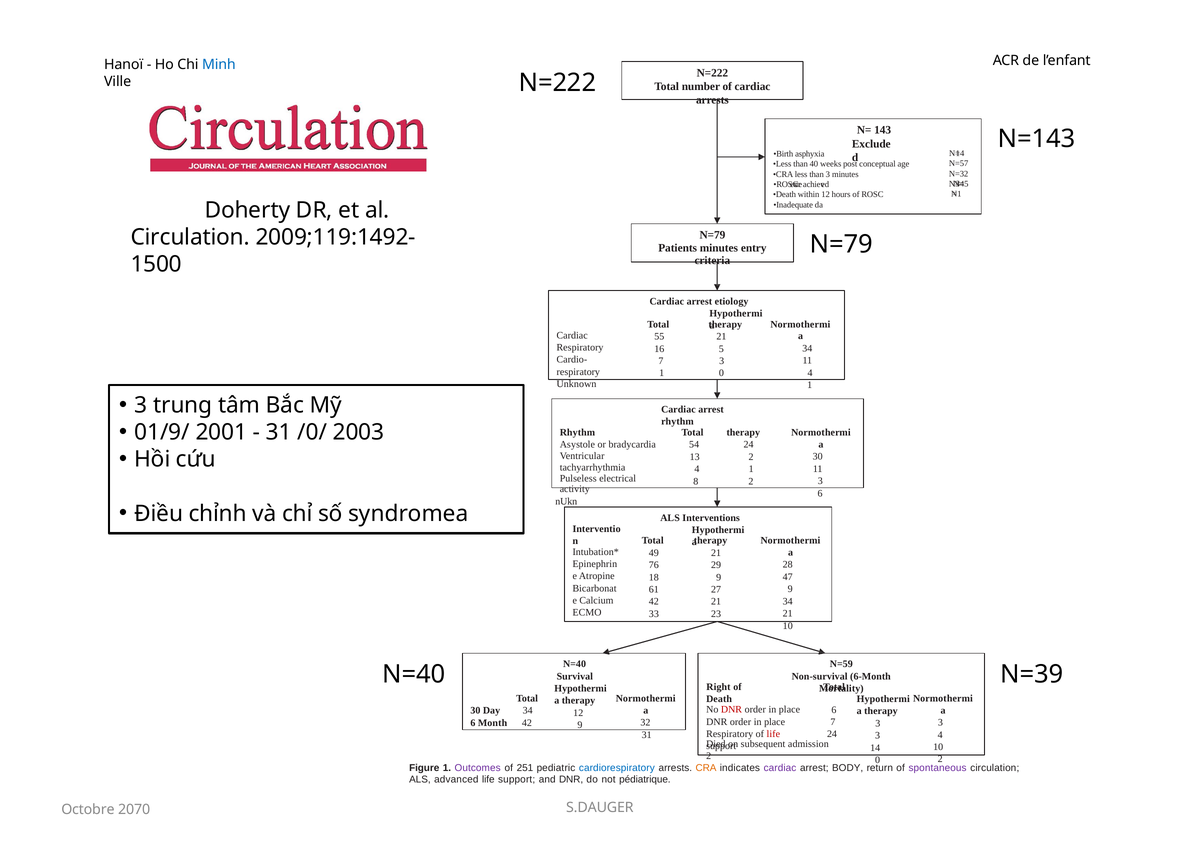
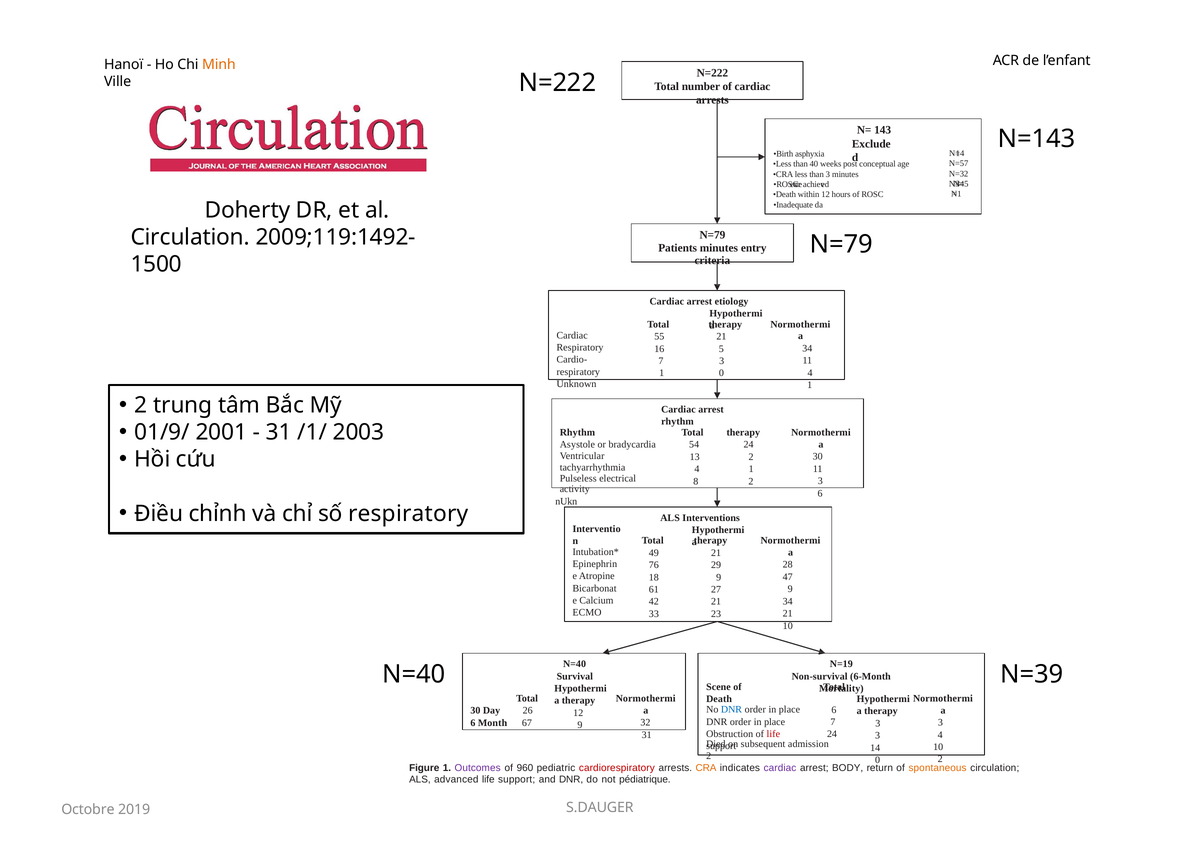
Minh colour: blue -> orange
3 at (141, 406): 3 -> 2
/0/: /0/ -> /1/
số syndromea: syndromea -> respiratory
N=59: N=59 -> N=19
Right: Right -> Scene
DNR at (731, 710) colour: red -> blue
Day 34: 34 -> 26
Month 42: 42 -> 67
Respiratory at (730, 734): Respiratory -> Obstruction
251: 251 -> 960
cardiorespiratory colour: blue -> red
spontaneous colour: purple -> orange
2070: 2070 -> 2019
